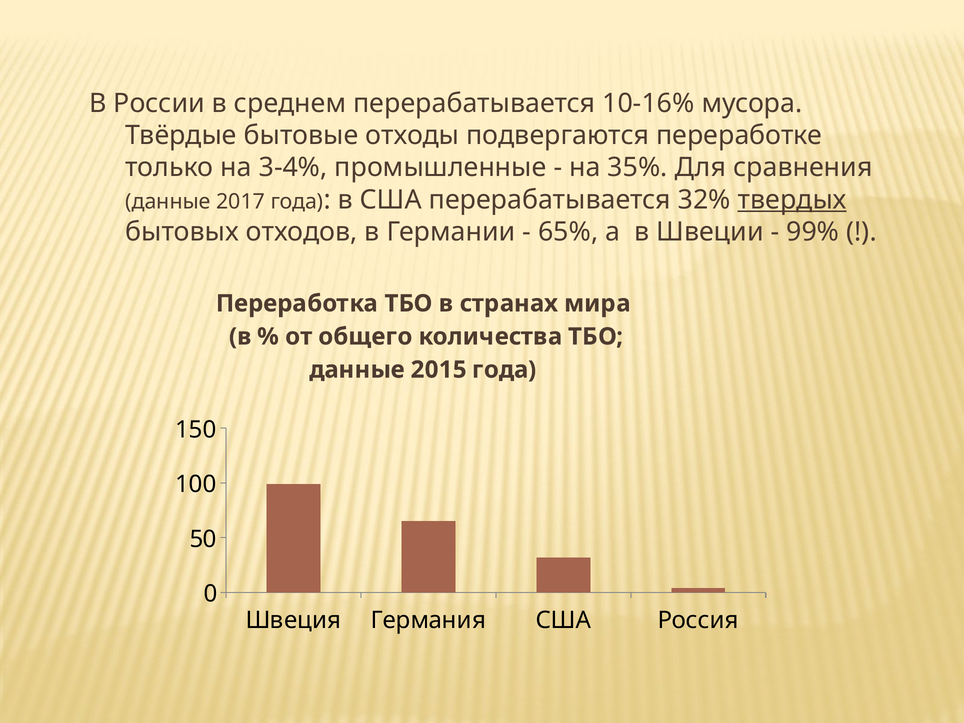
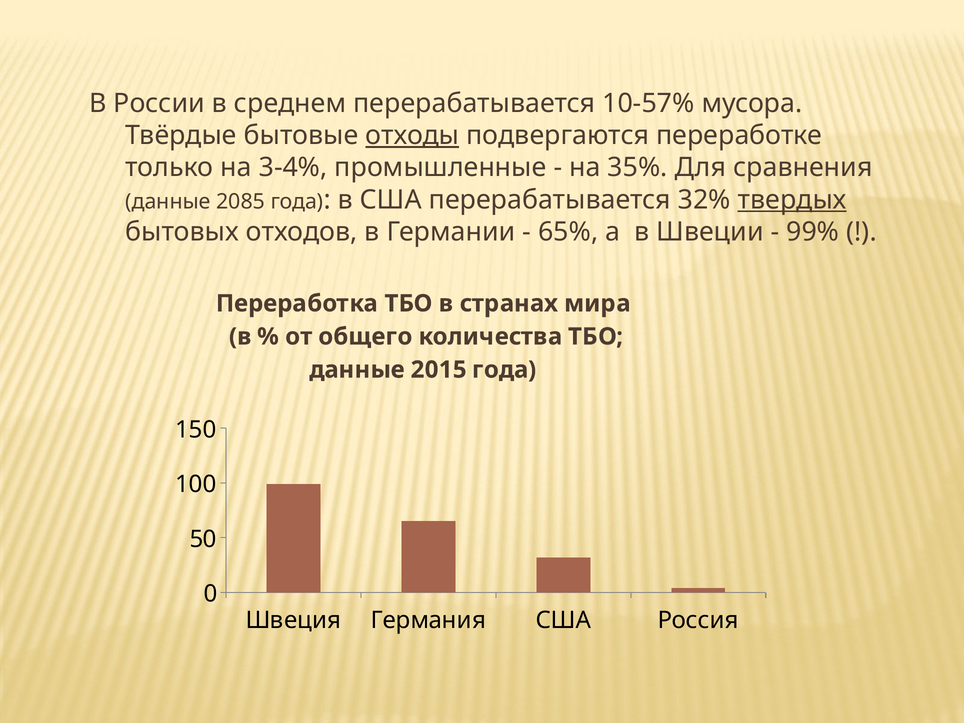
10-16%: 10-16% -> 10-57%
отходы underline: none -> present
2017: 2017 -> 2085
